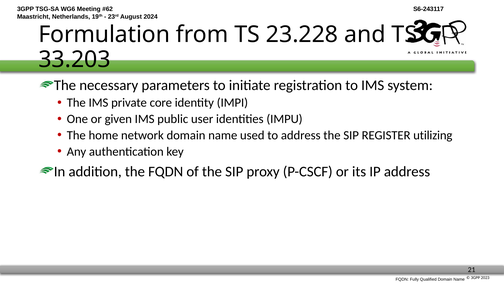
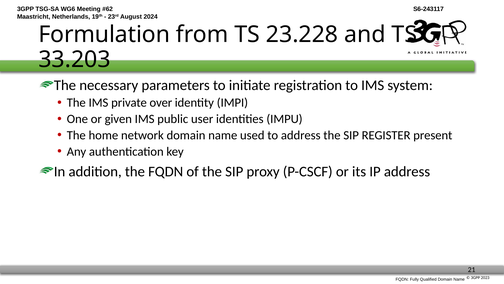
core: core -> over
utilizing: utilizing -> present
